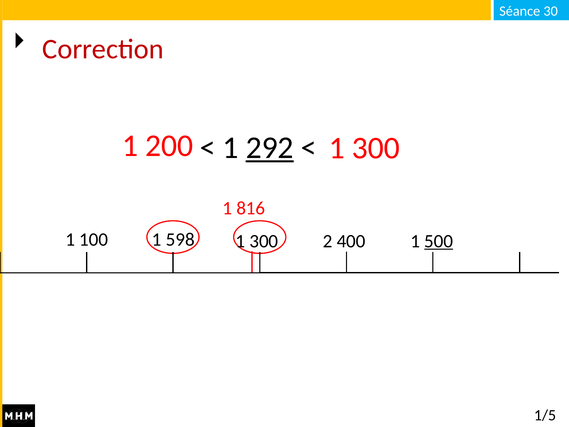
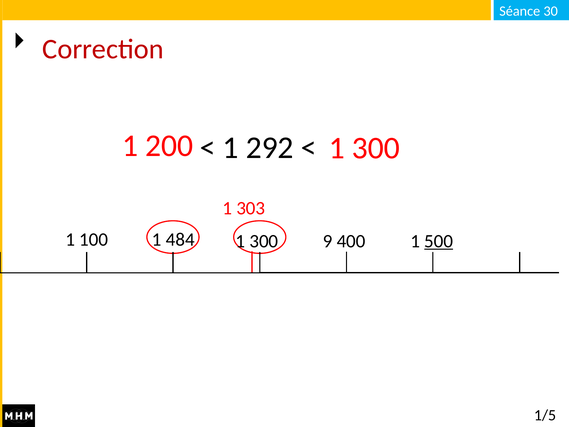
292 underline: present -> none
816: 816 -> 303
598: 598 -> 484
2: 2 -> 9
